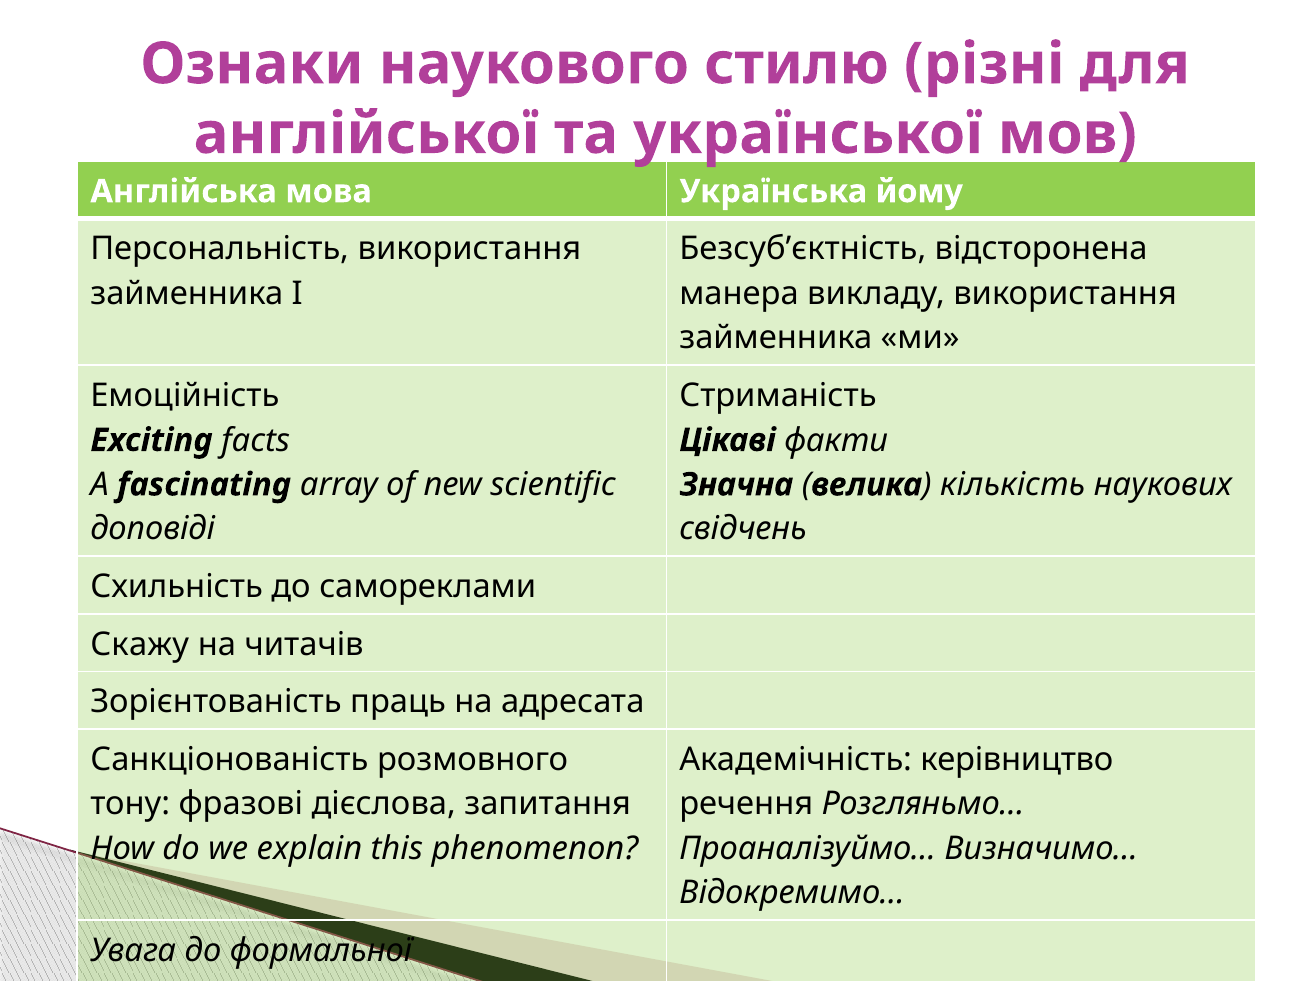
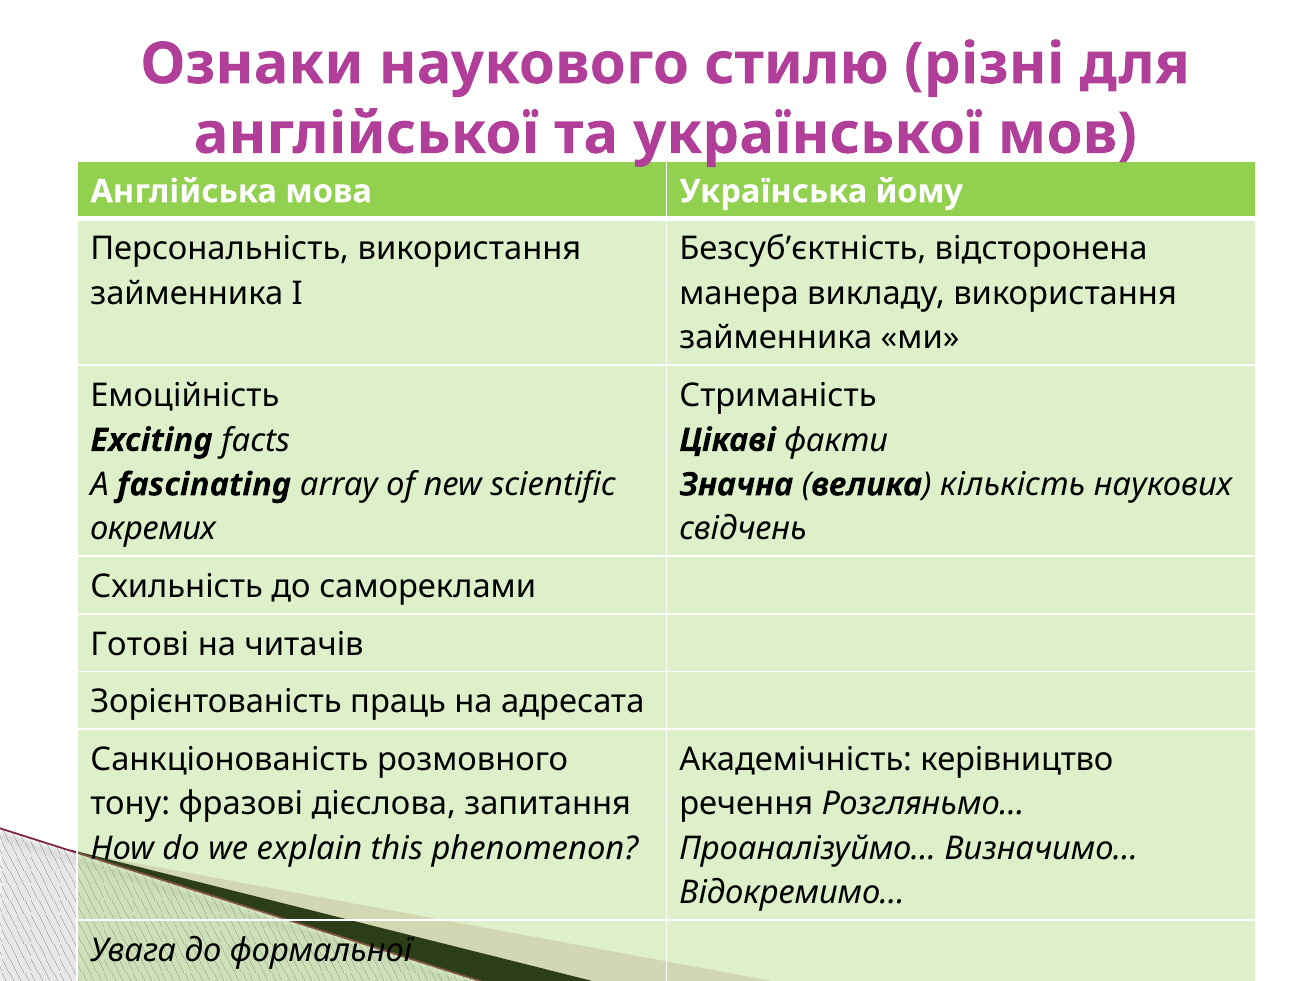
доповіді: доповіді -> окремих
Скажу: Скажу -> Готові
